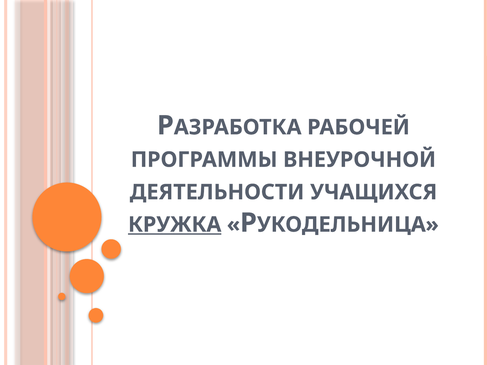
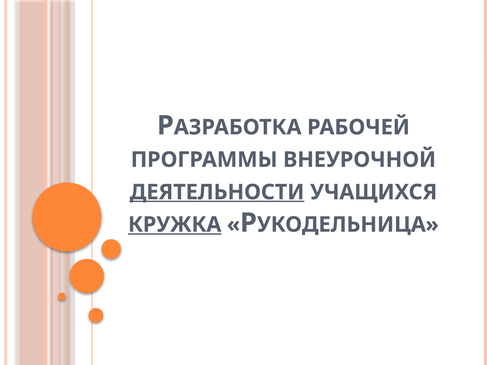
ДЕЯТЕЛЬНОСТИ underline: none -> present
